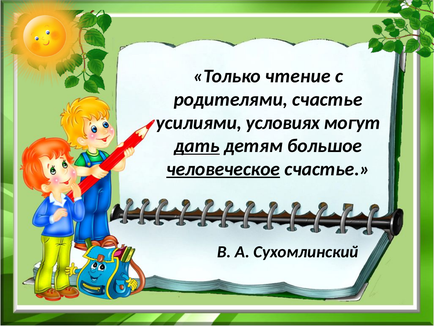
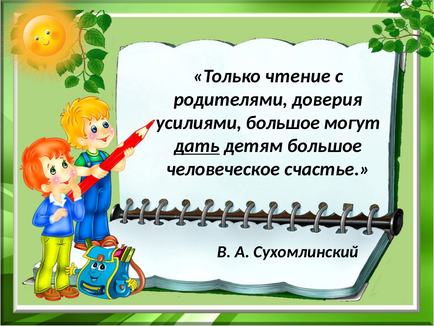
родителями счастье: счастье -> доверия
усилиями условиях: условиях -> большое
человеческое underline: present -> none
